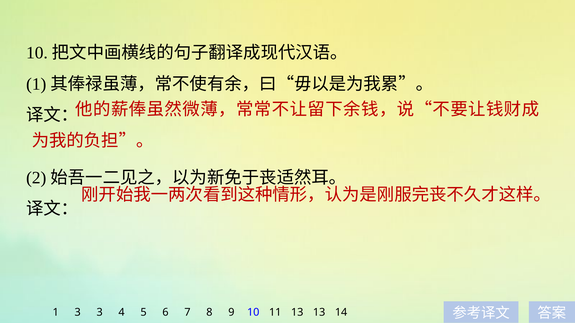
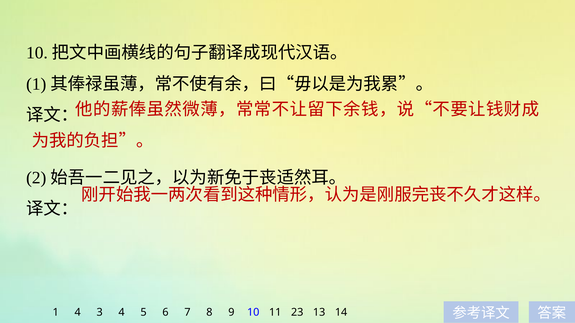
1 3: 3 -> 4
11 13: 13 -> 23
